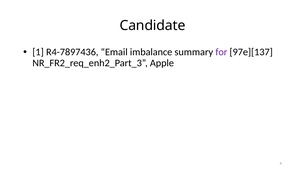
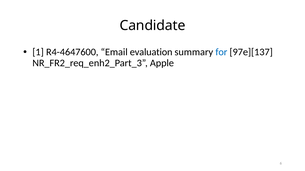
R4-7897436: R4-7897436 -> R4-4647600
imbalance: imbalance -> evaluation
for colour: purple -> blue
